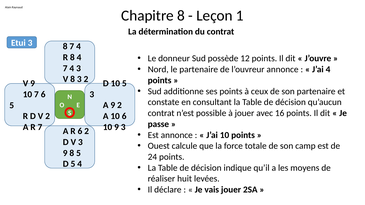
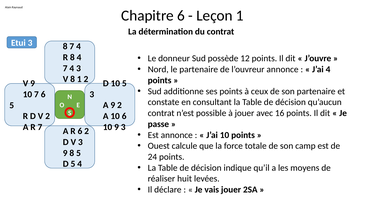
Chapitre 8: 8 -> 6
8 3: 3 -> 1
